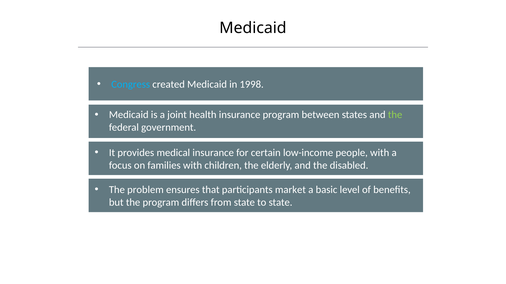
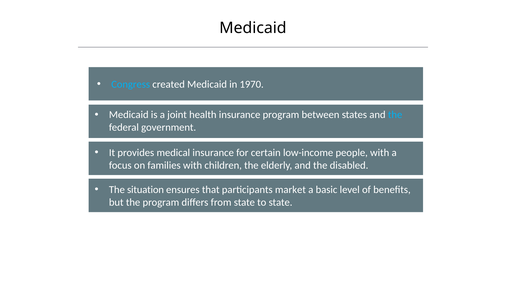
1998: 1998 -> 1970
the at (395, 115) colour: light green -> light blue
problem: problem -> situation
